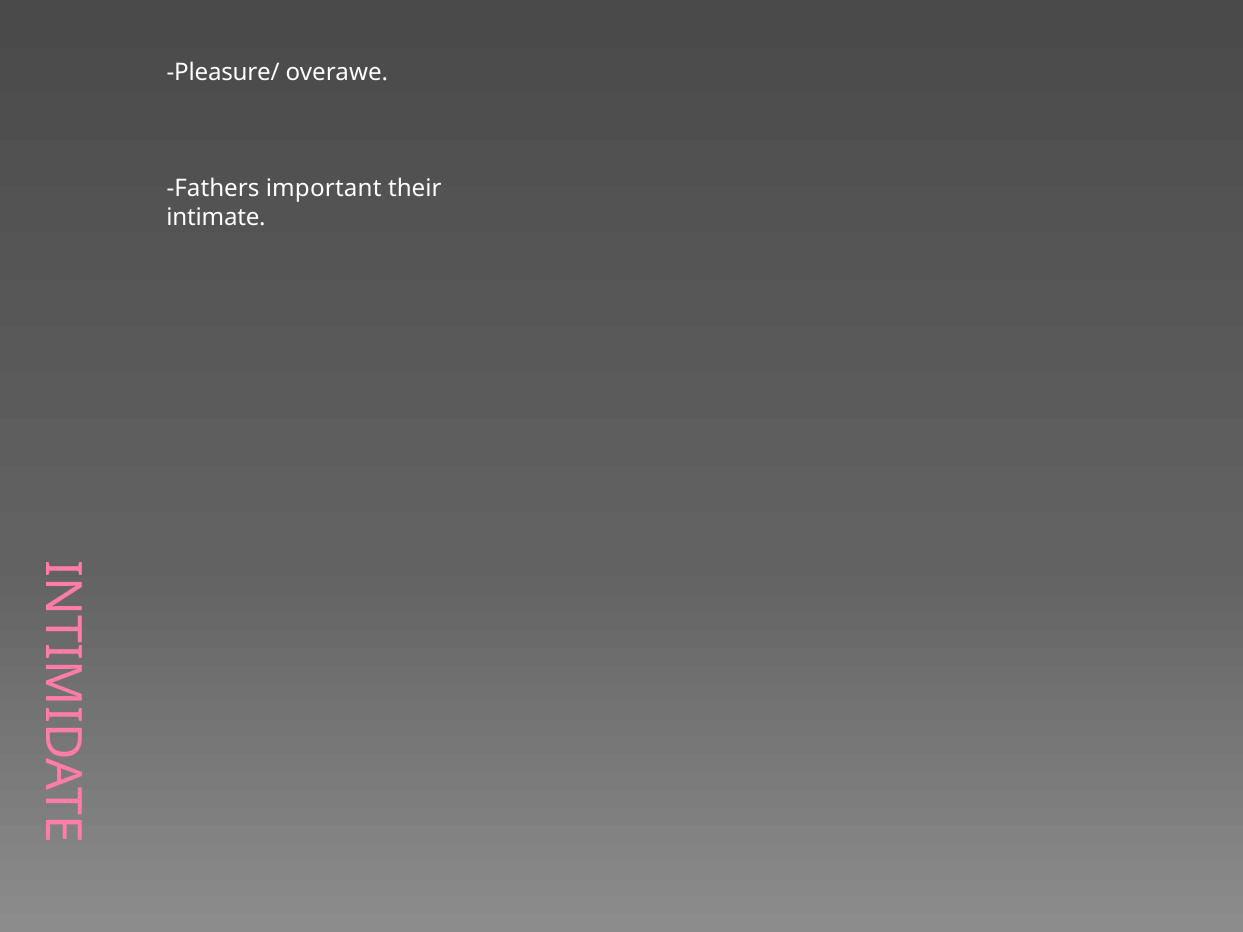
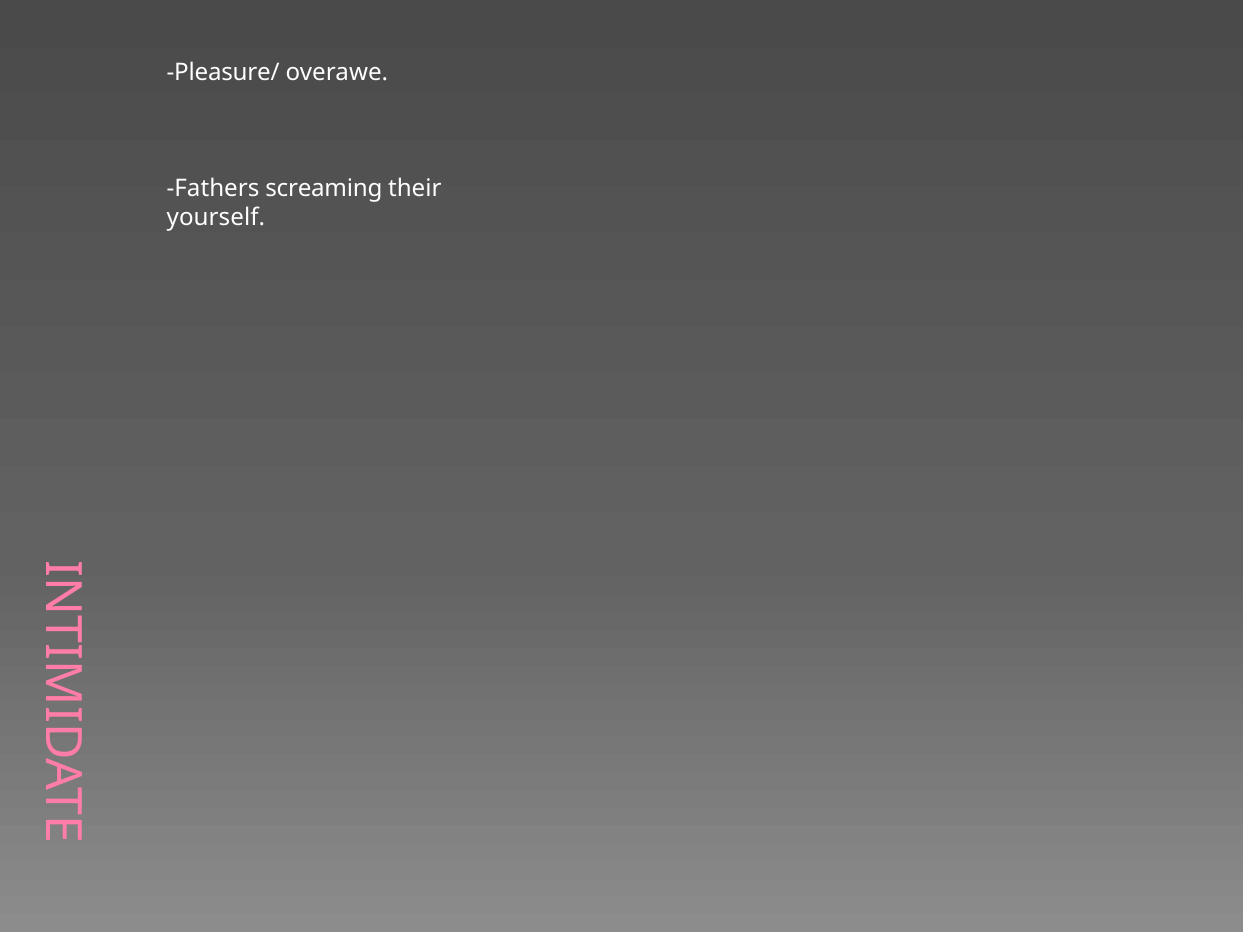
important: important -> screaming
intimate: intimate -> yourself
